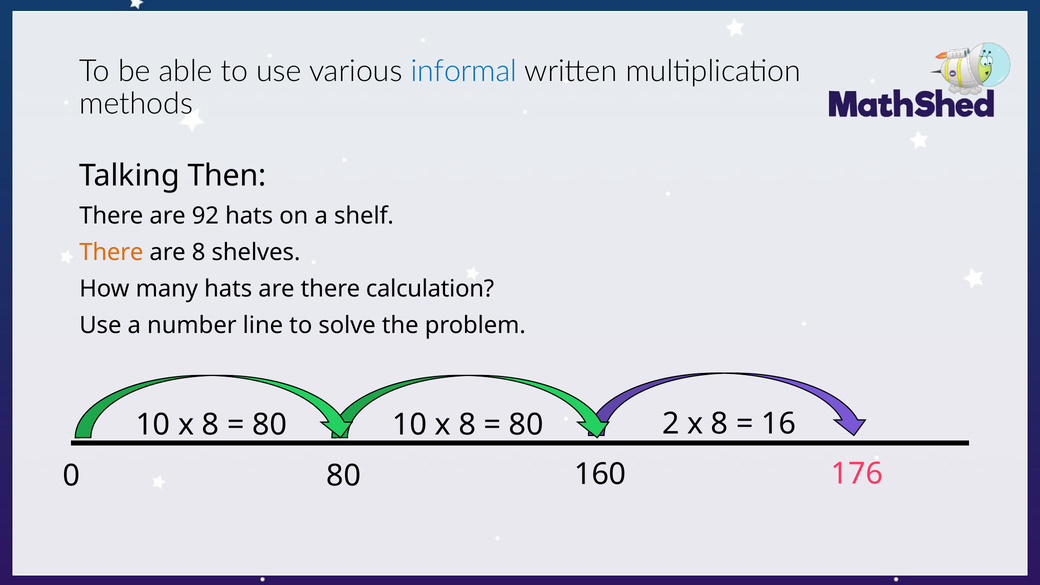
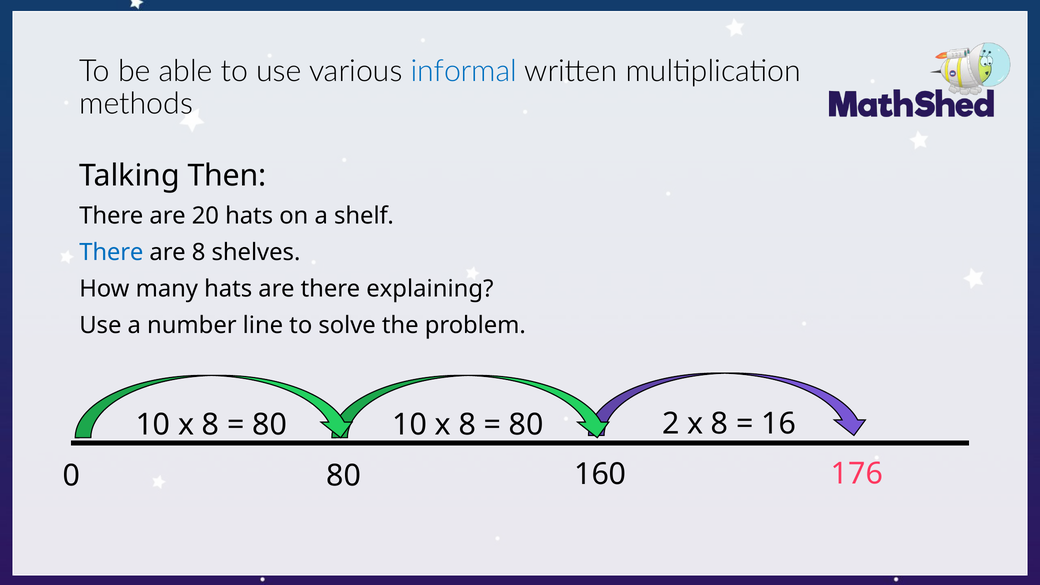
92: 92 -> 20
There at (111, 252) colour: orange -> blue
calculation: calculation -> explaining
